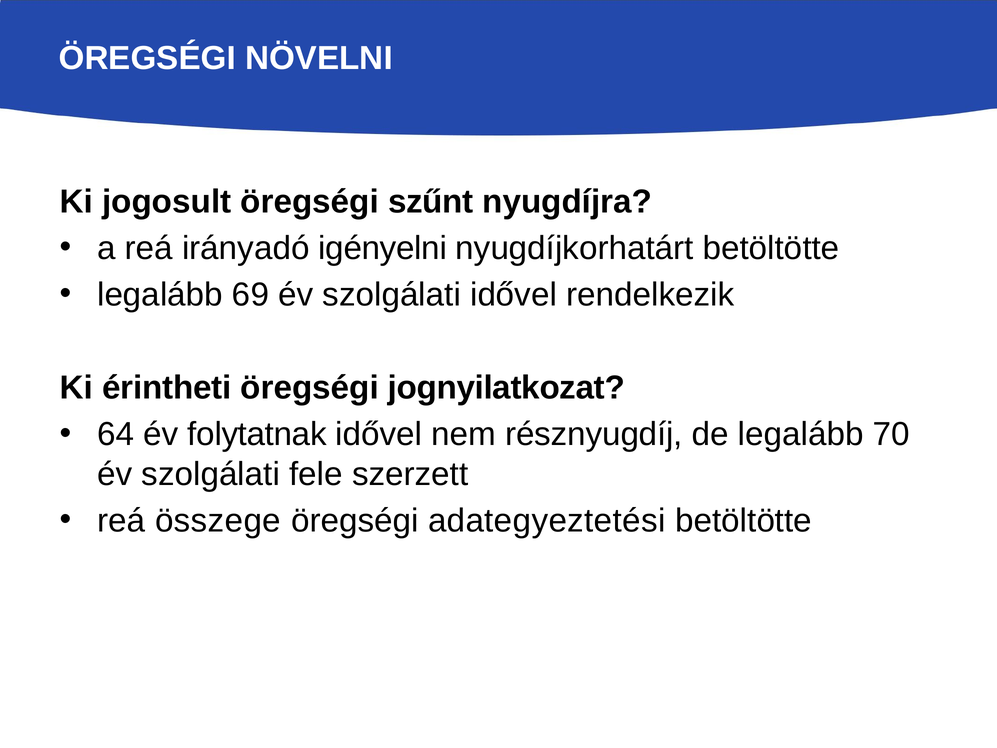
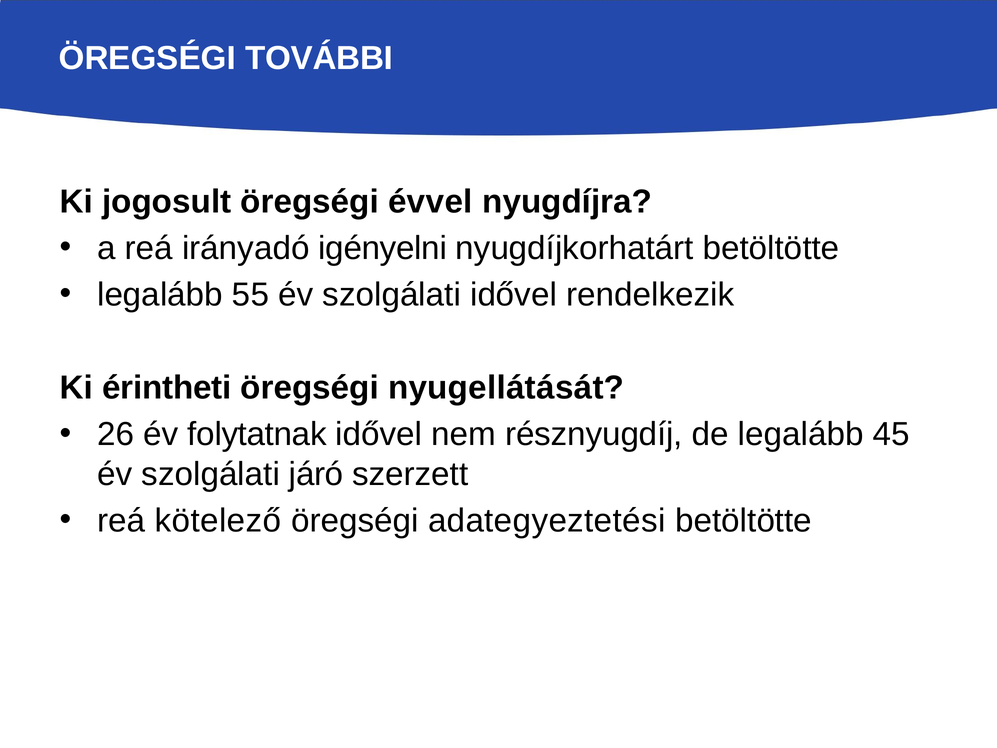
NÖVELNI: NÖVELNI -> TOVÁBBI
szűnt: szűnt -> évvel
69: 69 -> 55
jognyilatkozat: jognyilatkozat -> nyugellátását
64: 64 -> 26
70: 70 -> 45
fele: fele -> járó
összege: összege -> kötelező
